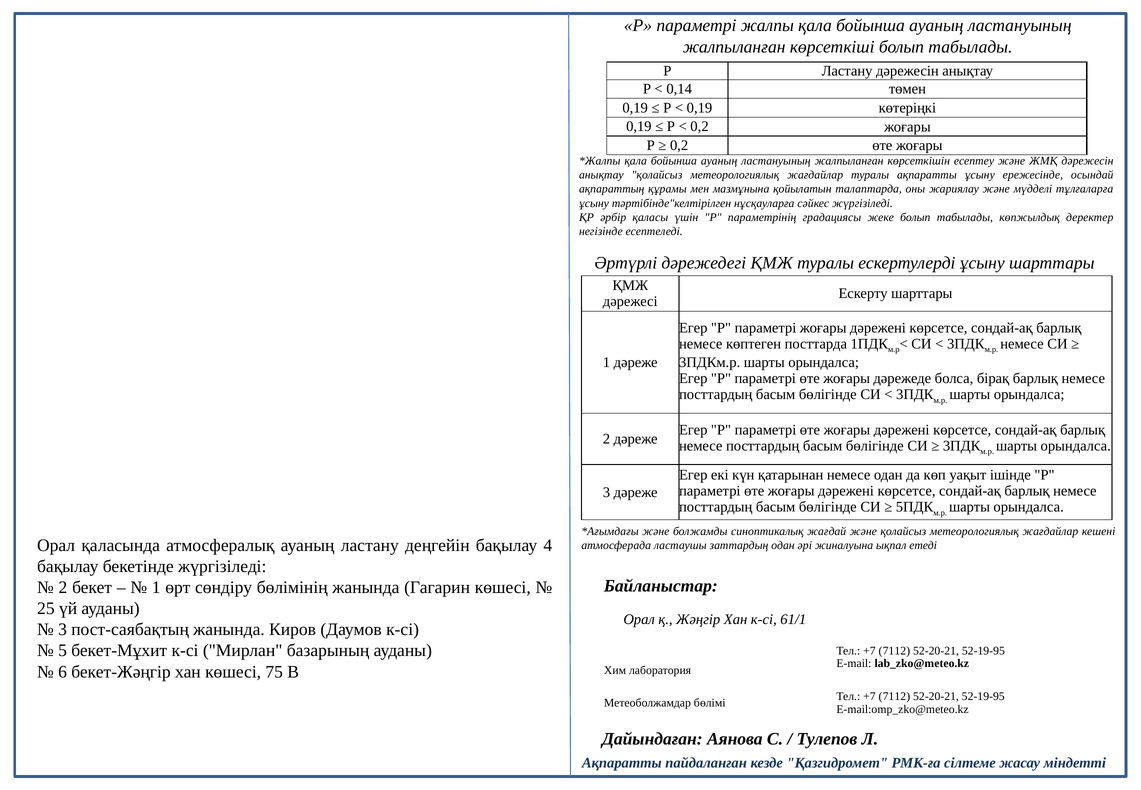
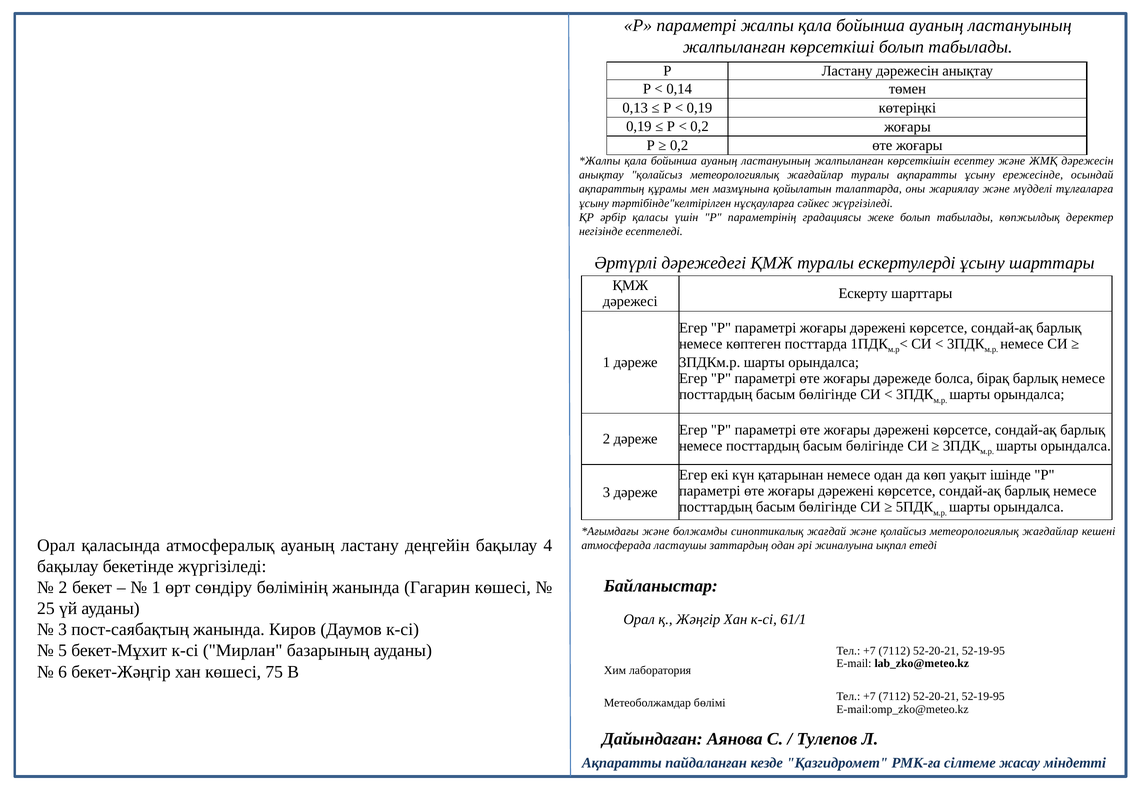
0,19 at (635, 108): 0,19 -> 0,13
